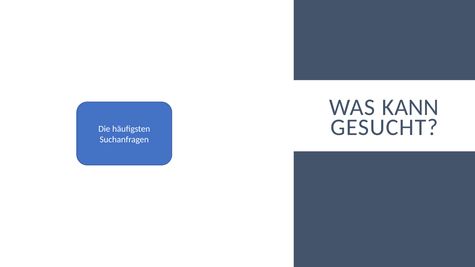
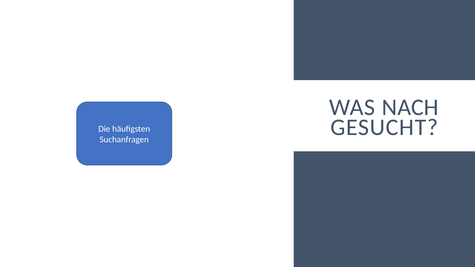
KANN: KANN -> NACH
